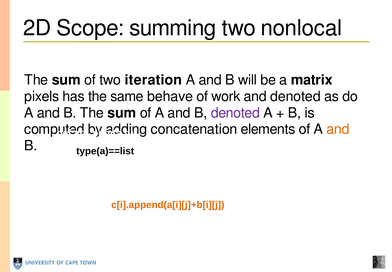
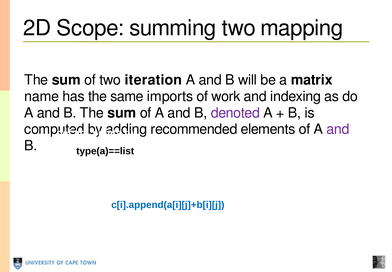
nonlocal: nonlocal -> mapping
pixels: pixels -> name
behave: behave -> imports
and denoted: denoted -> indexing
concatenation: concatenation -> recommended
and at (338, 129) colour: orange -> purple
c[i].append(a[i][j]+b[i][j colour: orange -> blue
